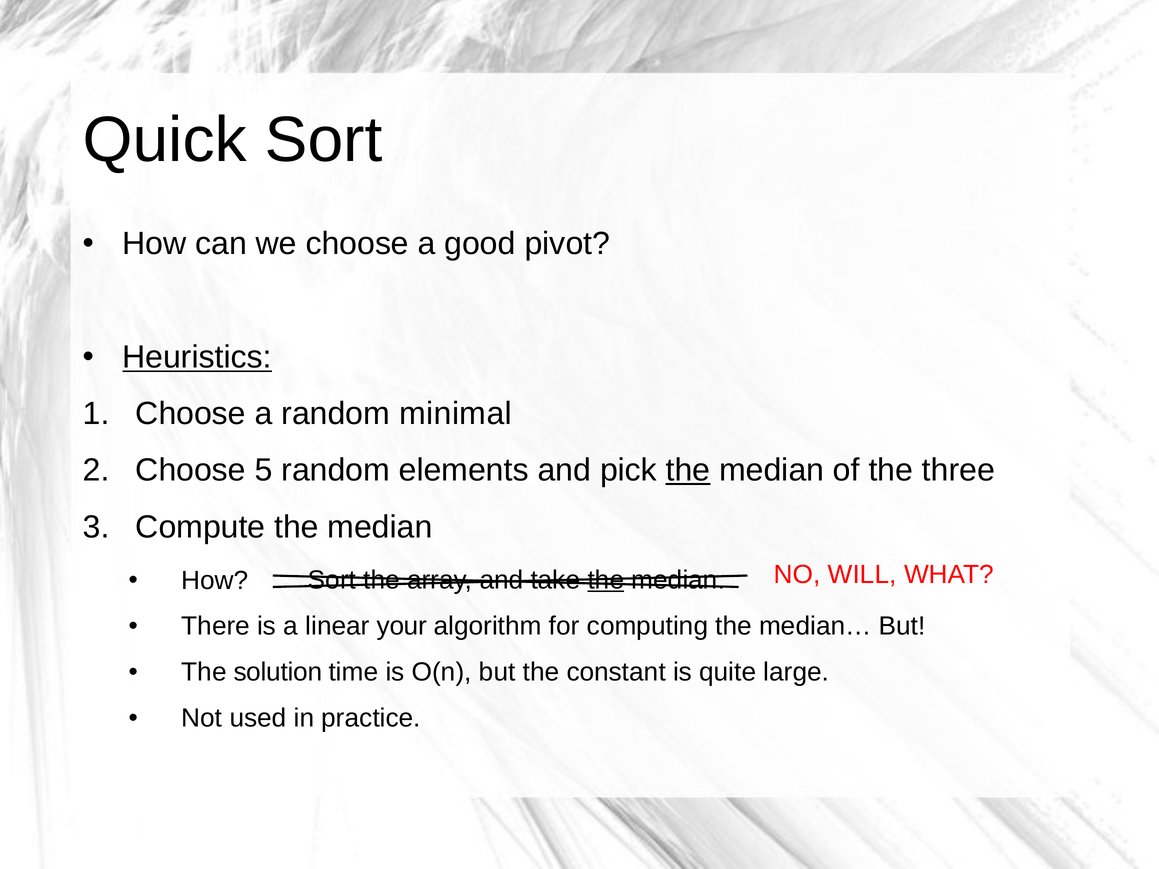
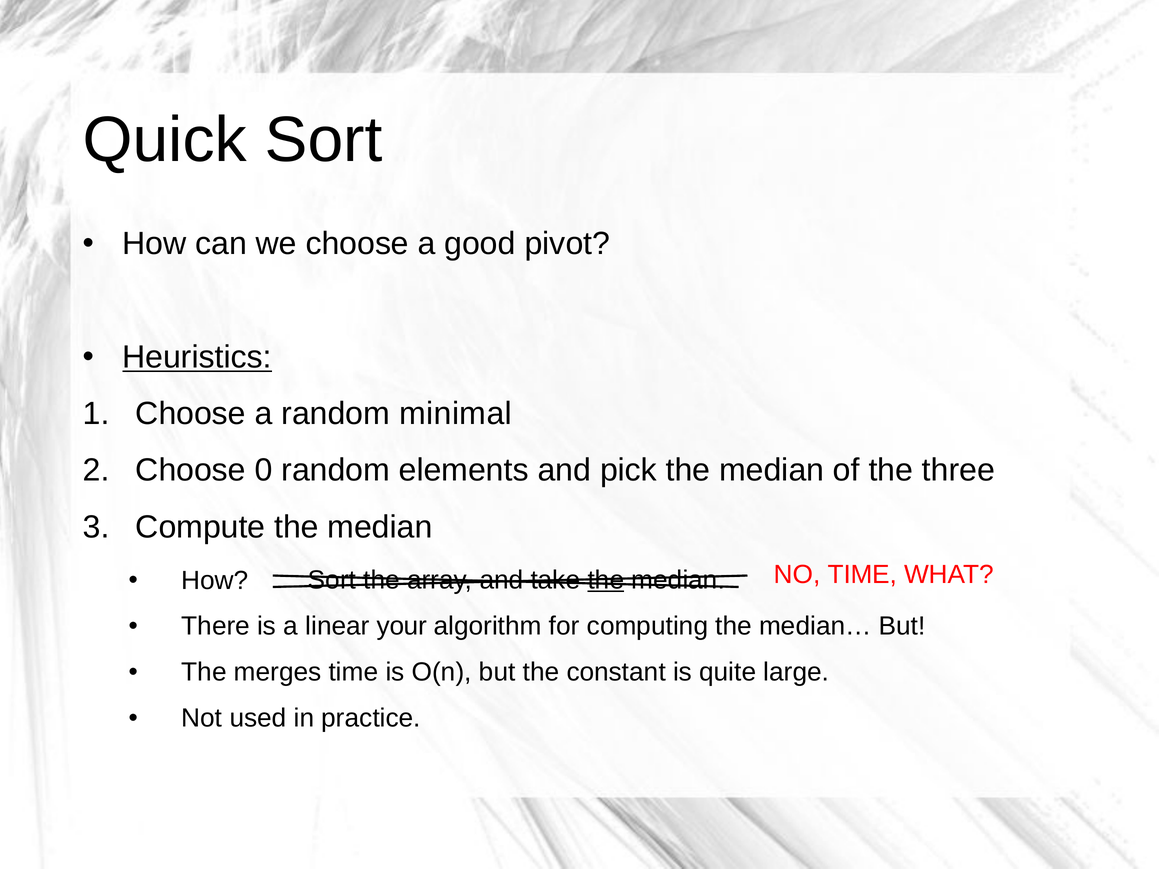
5: 5 -> 0
the at (688, 470) underline: present -> none
NO WILL: WILL -> TIME
solution: solution -> merges
